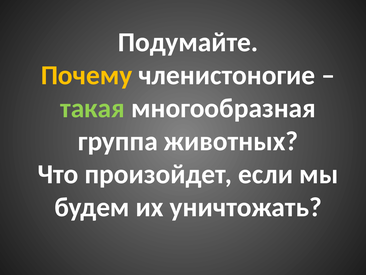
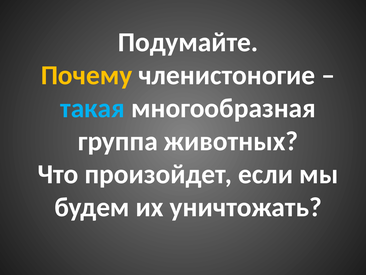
такая colour: light green -> light blue
